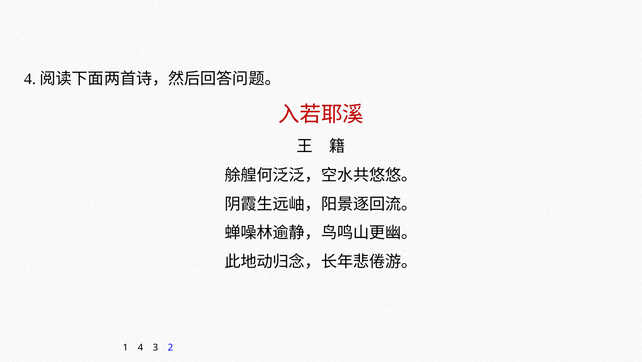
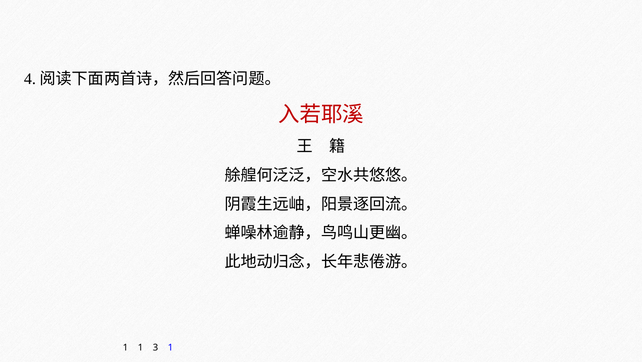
1 4: 4 -> 1
3 2: 2 -> 1
